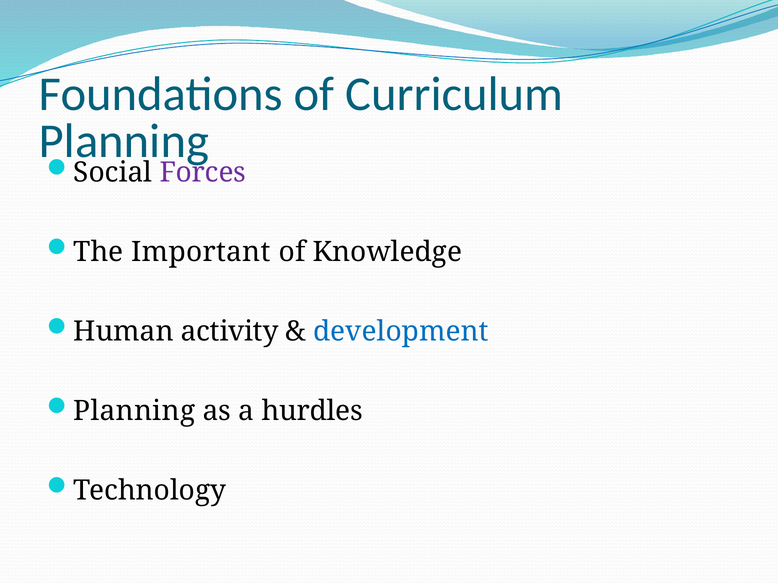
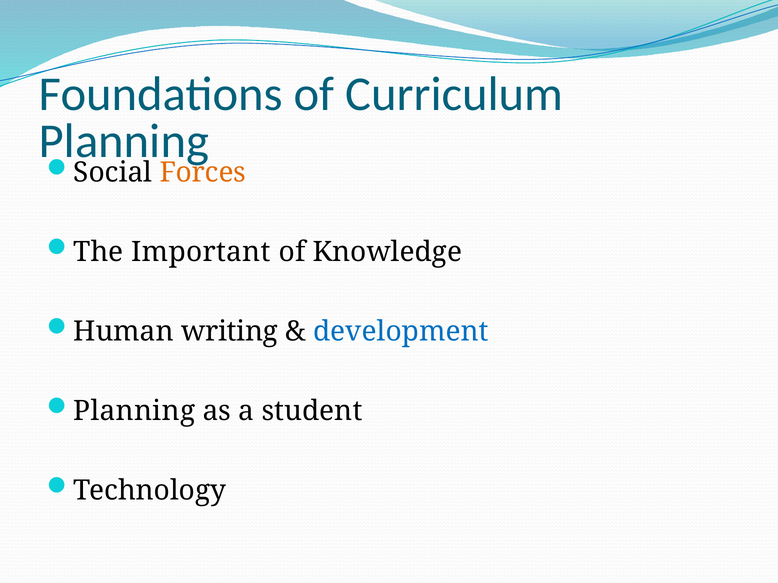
Forces colour: purple -> orange
activity: activity -> writing
hurdles: hurdles -> student
